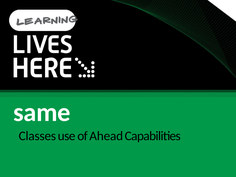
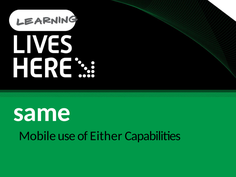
Classes: Classes -> Mobile
Ahead: Ahead -> Either
